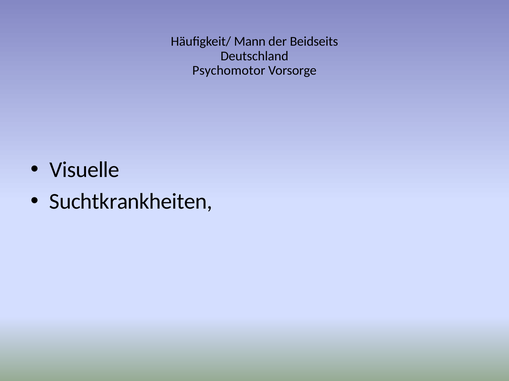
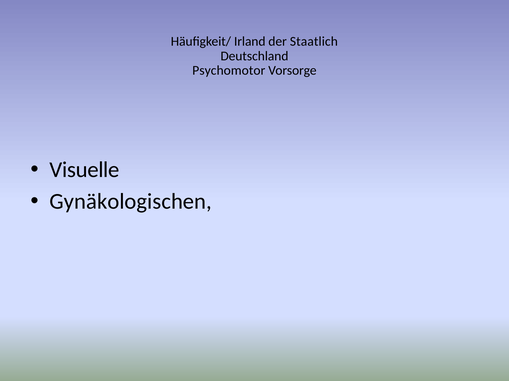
Mann: Mann -> Irland
Beidseits: Beidseits -> Staatlich
Suchtkrankheiten: Suchtkrankheiten -> Gynäkologischen
